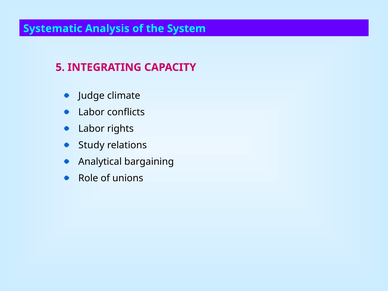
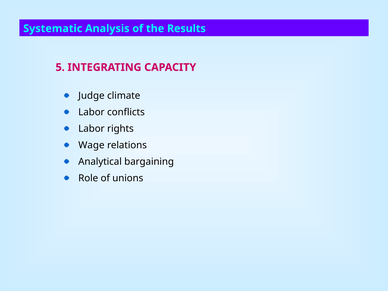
System: System -> Results
Study: Study -> Wage
